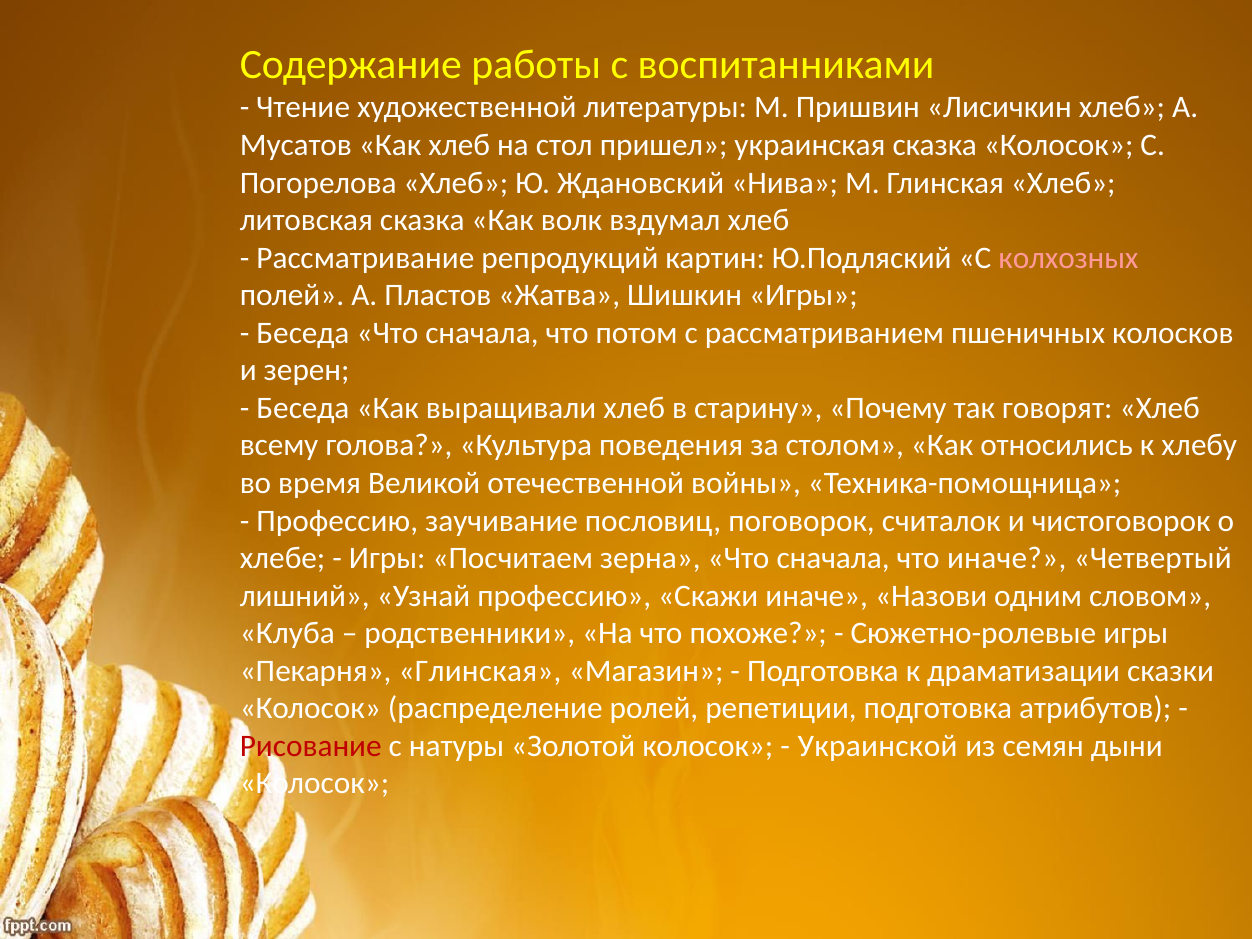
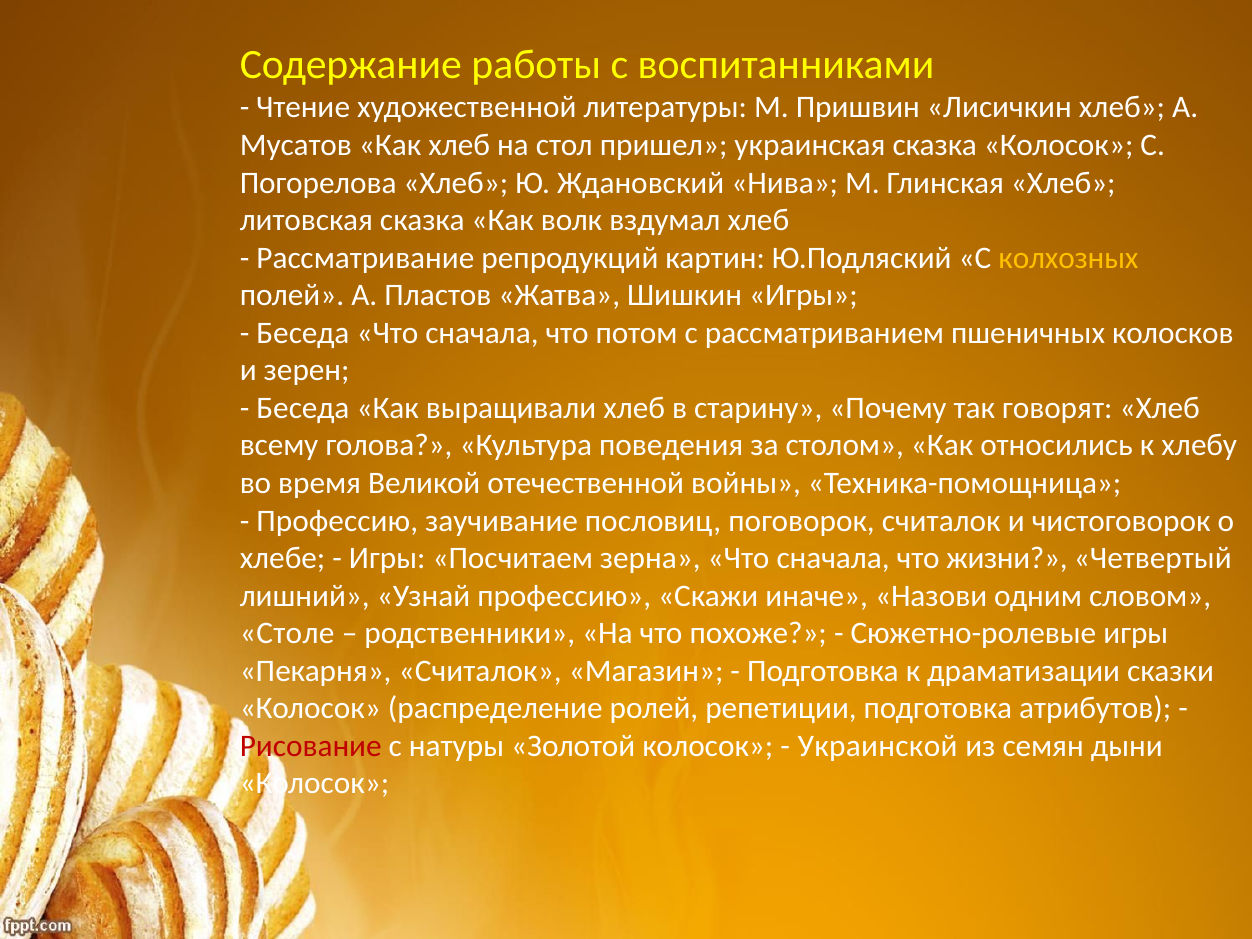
колхозных colour: pink -> yellow
что иначе: иначе -> жизни
Клуба: Клуба -> Столе
Пекарня Глинская: Глинская -> Считалок
